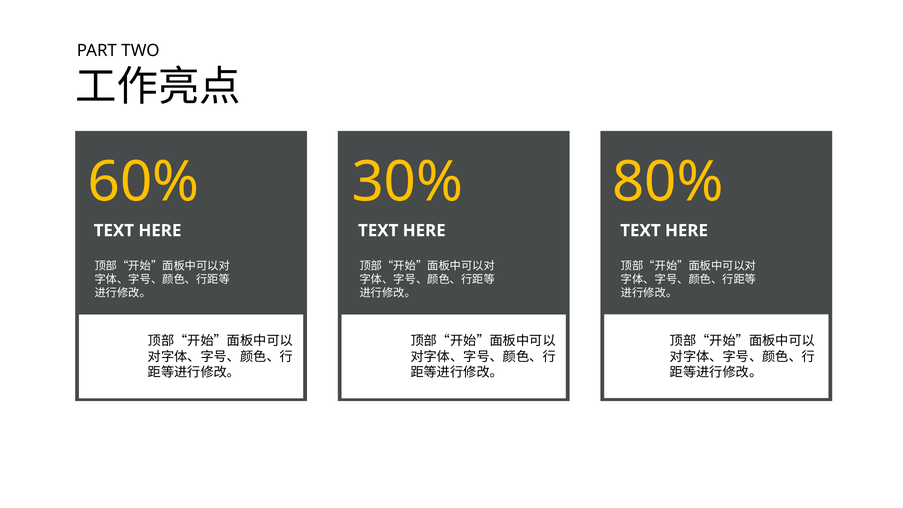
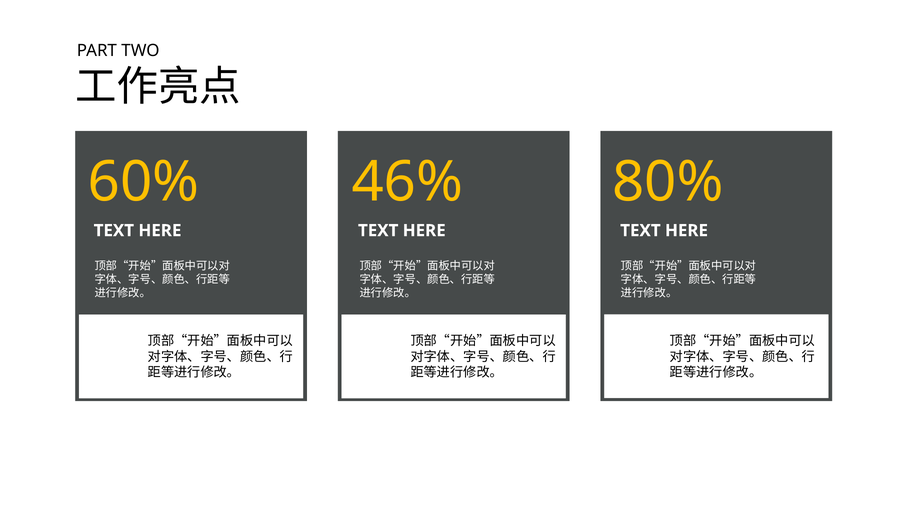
30%: 30% -> 46%
